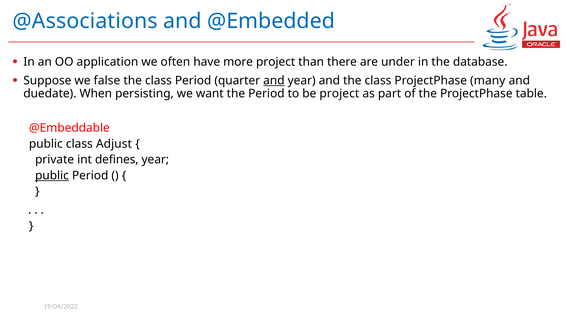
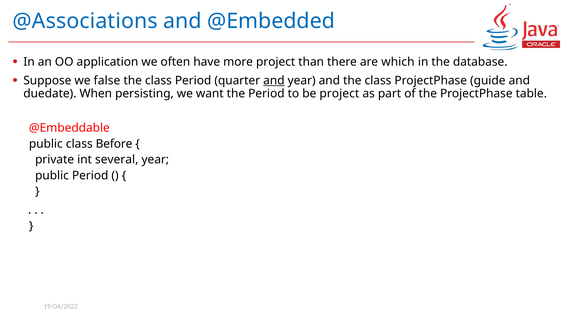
under: under -> which
many: many -> guide
Adjust: Adjust -> Before
defines: defines -> several
public at (52, 175) underline: present -> none
